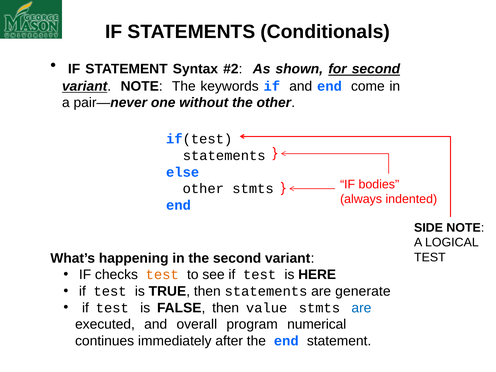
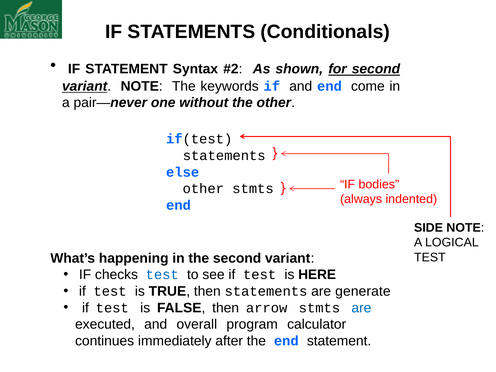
test at (162, 275) colour: orange -> blue
value: value -> arrow
numerical: numerical -> calculator
